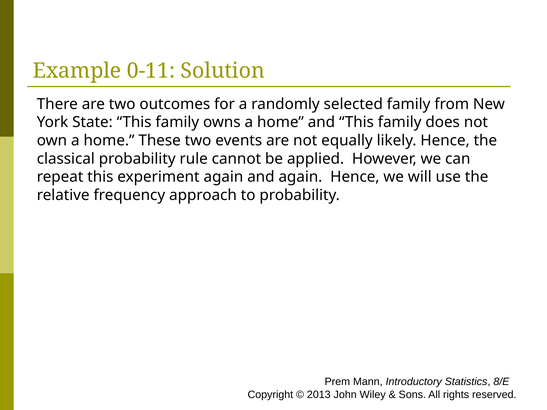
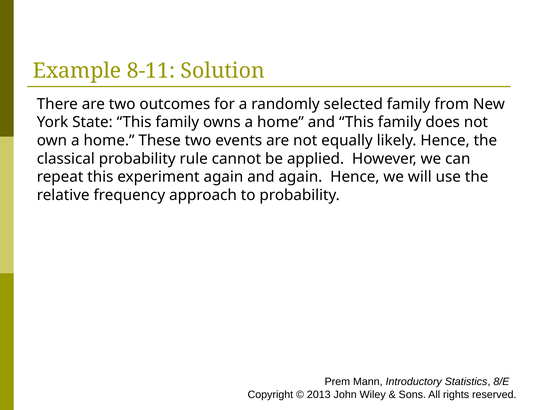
0-11: 0-11 -> 8-11
